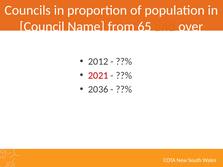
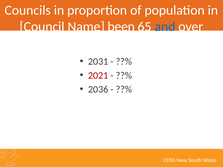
from: from -> been
and colour: orange -> blue
2012: 2012 -> 2031
